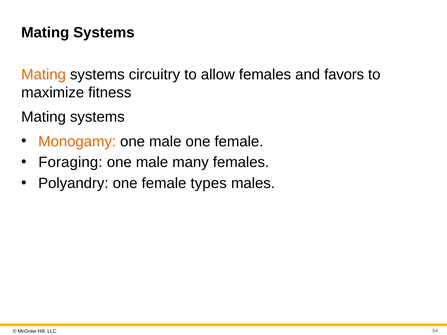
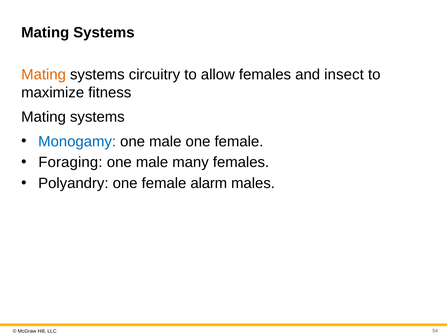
favors: favors -> insect
Monogamy colour: orange -> blue
types: types -> alarm
